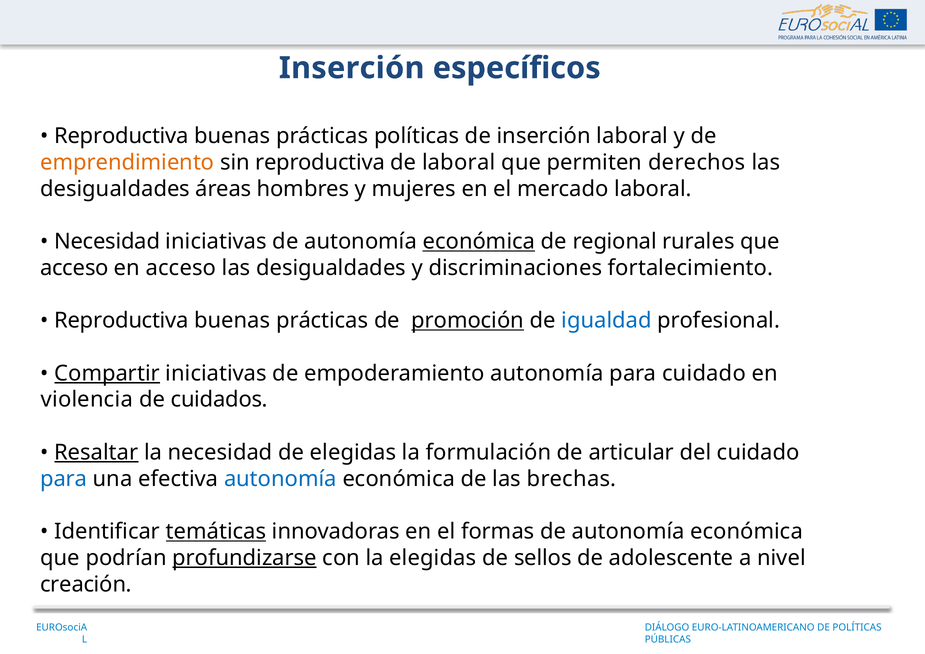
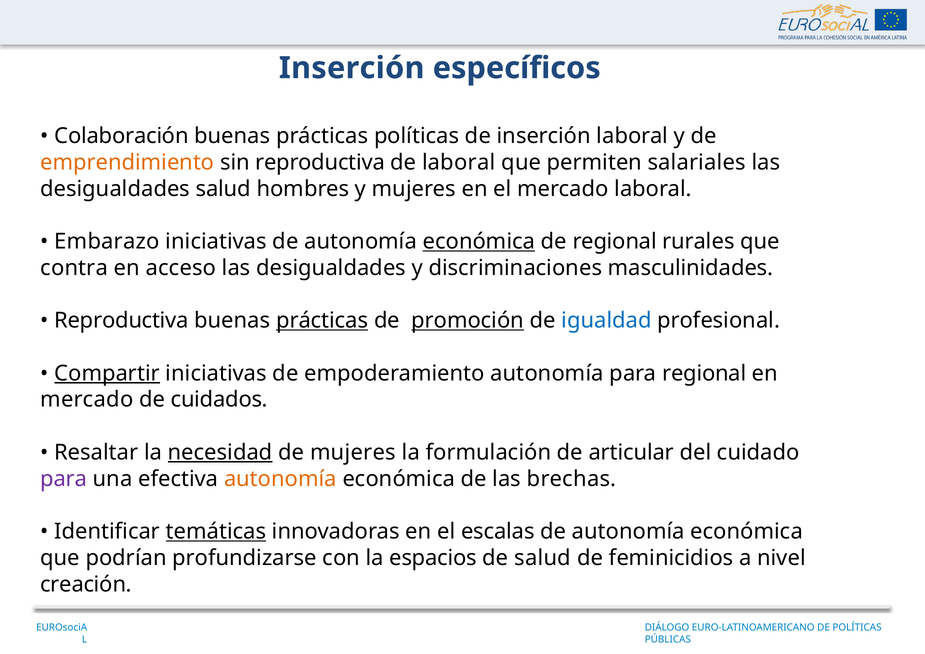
Reproductiva at (122, 136): Reproductiva -> Colaboración
derechos: derechos -> salariales
desigualdades áreas: áreas -> salud
Necesidad at (107, 242): Necesidad -> Embarazo
acceso at (74, 268): acceso -> contra
fortalecimiento: fortalecimiento -> masculinidades
prácticas at (322, 321) underline: none -> present
para cuidado: cuidado -> regional
violencia at (87, 400): violencia -> mercado
Resaltar underline: present -> none
necesidad at (220, 453) underline: none -> present
de elegidas: elegidas -> mujeres
para at (64, 479) colour: blue -> purple
autonomía at (280, 479) colour: blue -> orange
formas: formas -> escalas
profundizarse underline: present -> none
la elegidas: elegidas -> espacios
de sellos: sellos -> salud
adolescente: adolescente -> feminicidios
